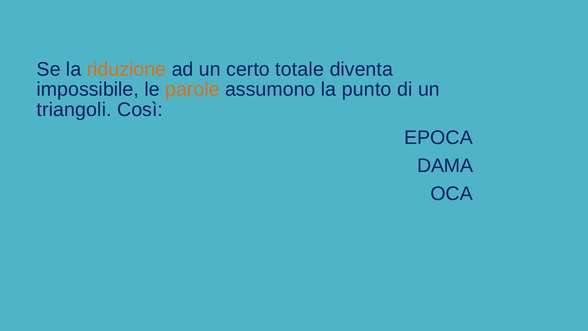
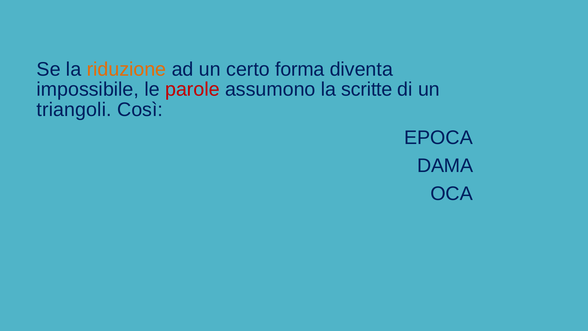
totale: totale -> forma
parole colour: orange -> red
punto: punto -> scritte
